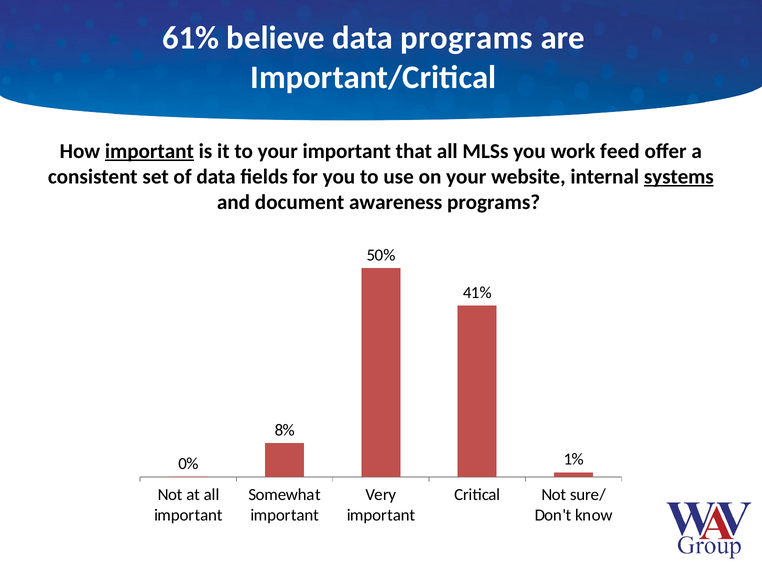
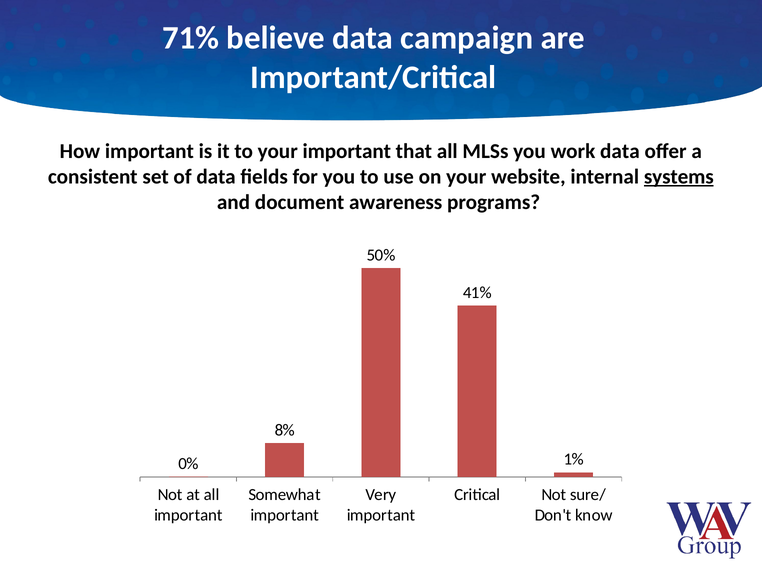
61%: 61% -> 71%
data programs: programs -> campaign
important at (149, 151) underline: present -> none
work feed: feed -> data
